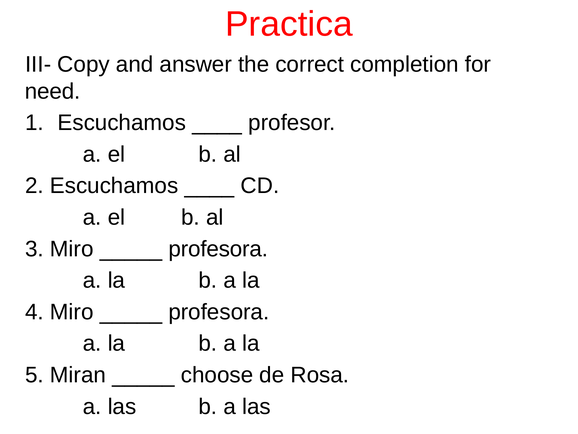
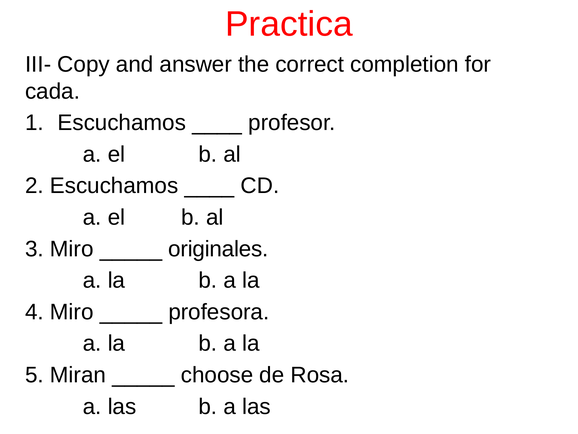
need: need -> cada
profesora at (218, 249): profesora -> originales
